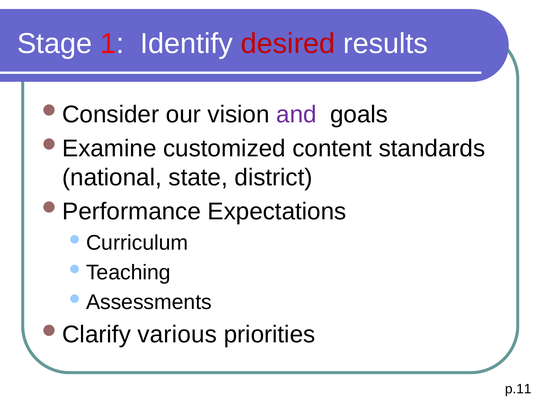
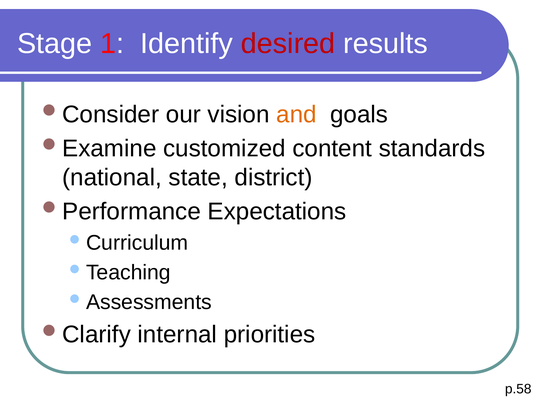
and colour: purple -> orange
various: various -> internal
p.11: p.11 -> p.58
